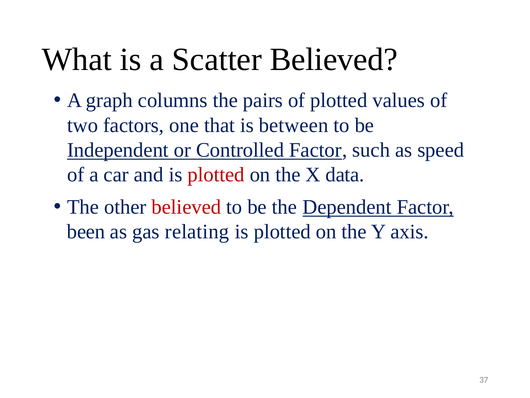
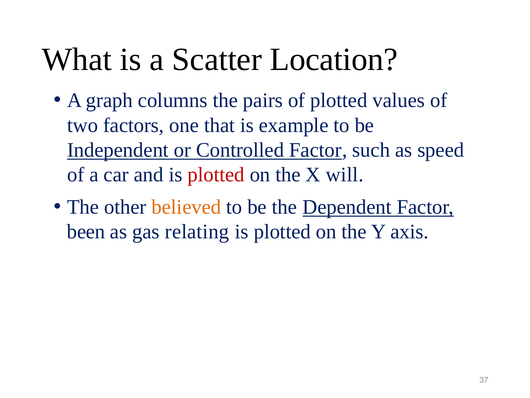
Scatter Believed: Believed -> Location
between: between -> example
data: data -> will
believed at (186, 207) colour: red -> orange
